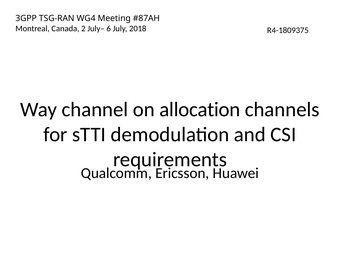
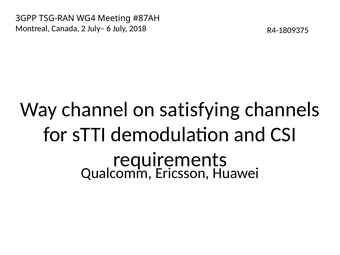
allocation: allocation -> satisfying
